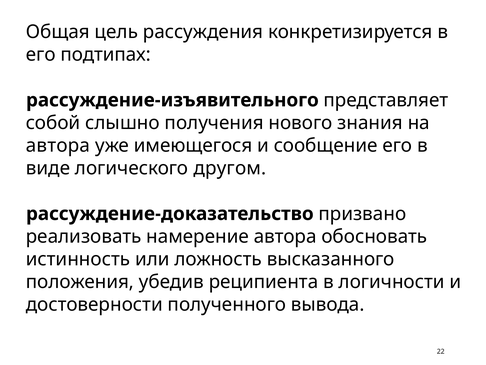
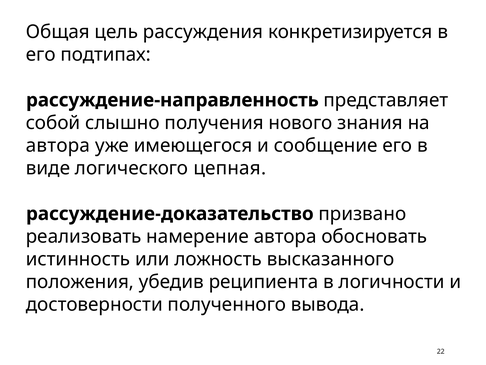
рассуждение-изъявительного: рассуждение-изъявительного -> рассуждение-направленность
другом: другом -> цепная
